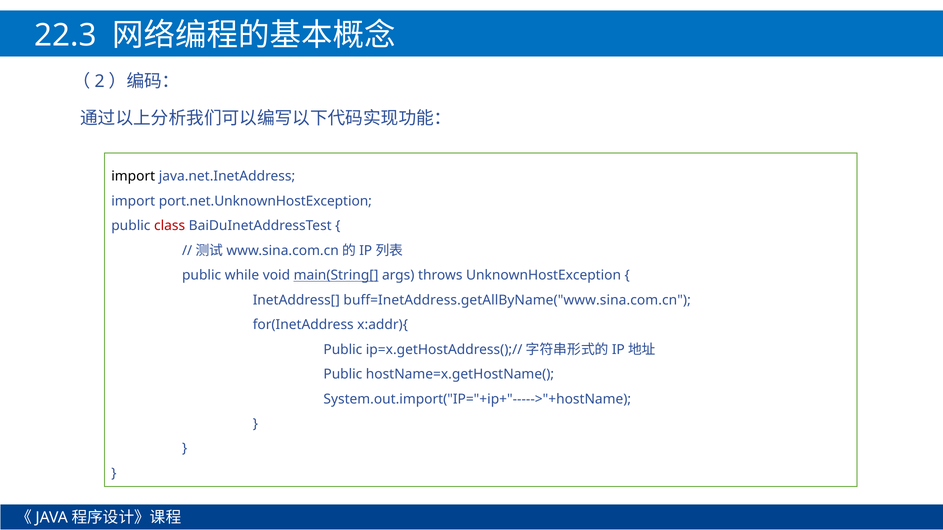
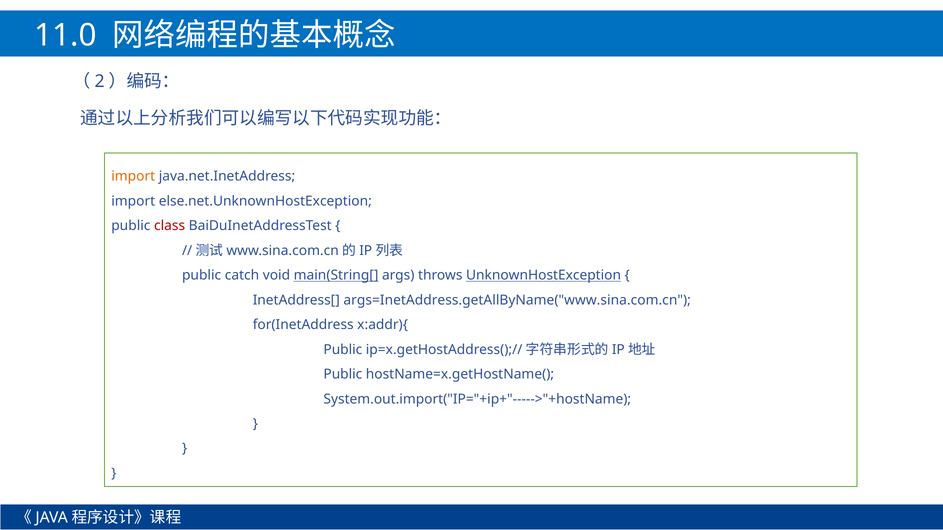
22.3: 22.3 -> 11.0
import at (133, 177) colour: black -> orange
port.net.UnknownHostException: port.net.UnknownHostException -> else.net.UnknownHostException
while: while -> catch
UnknownHostException underline: none -> present
buff=InetAddress.getAllByName("www.sina.com.cn: buff=InetAddress.getAllByName("www.sina.com.cn -> args=InetAddress.getAllByName("www.sina.com.cn
